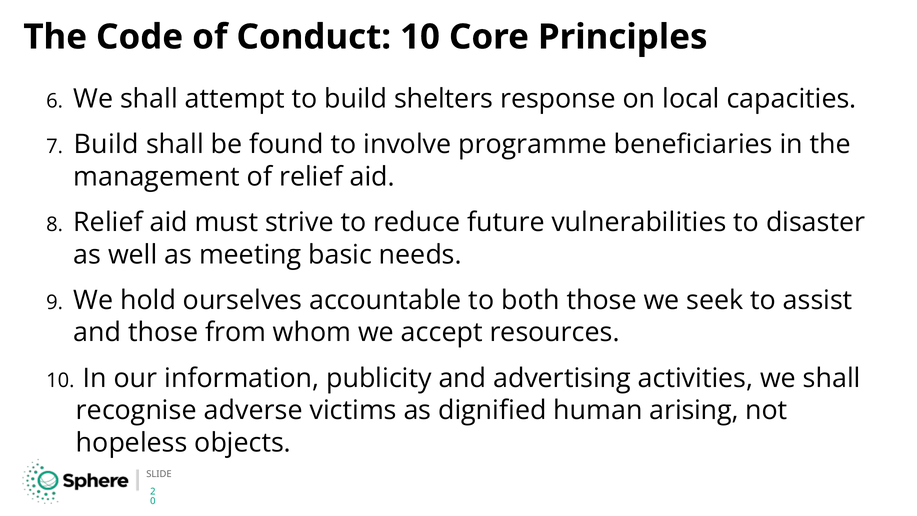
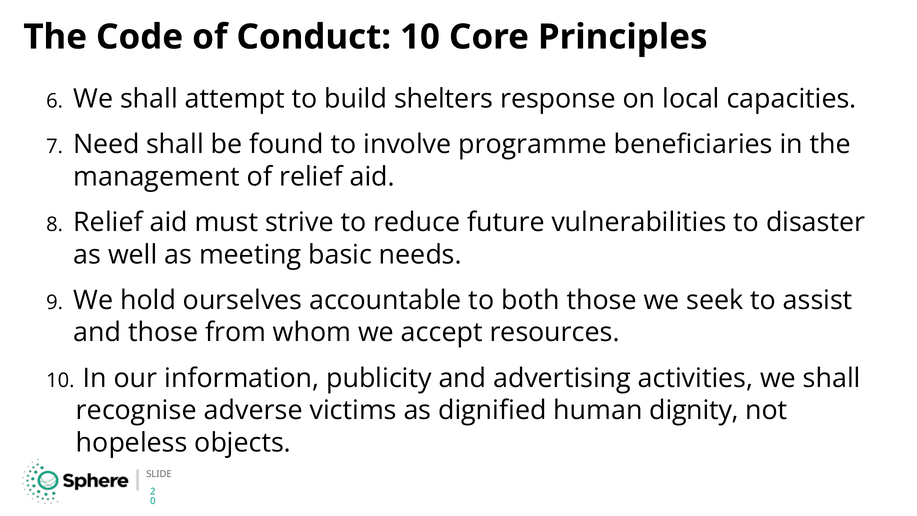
Build at (106, 144): Build -> Need
arising: arising -> dignity
